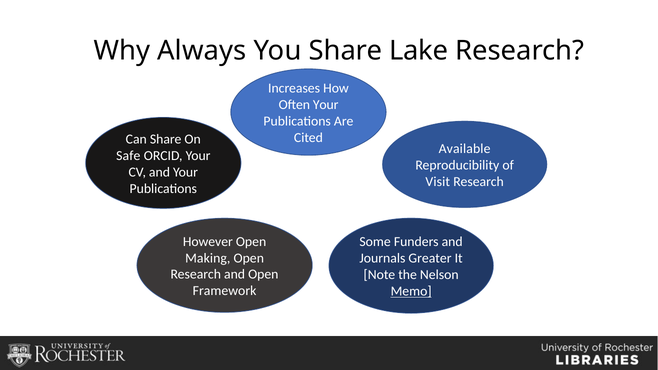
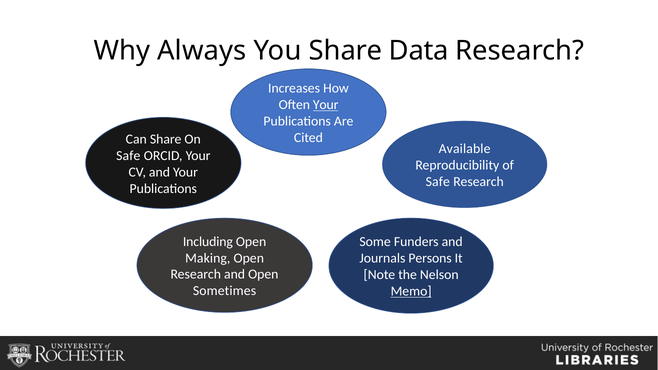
Lake: Lake -> Data
Your at (326, 105) underline: none -> present
Visit at (438, 182): Visit -> Safe
However: However -> Including
Greater: Greater -> Persons
Framework: Framework -> Sometimes
